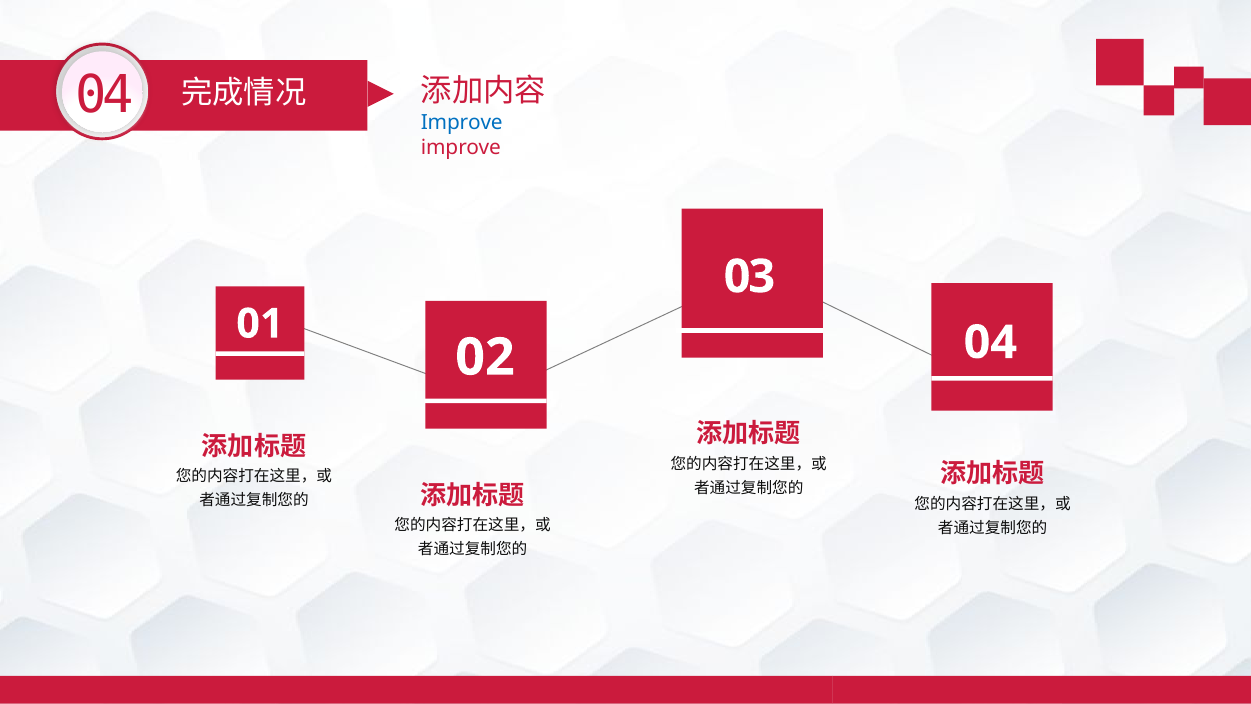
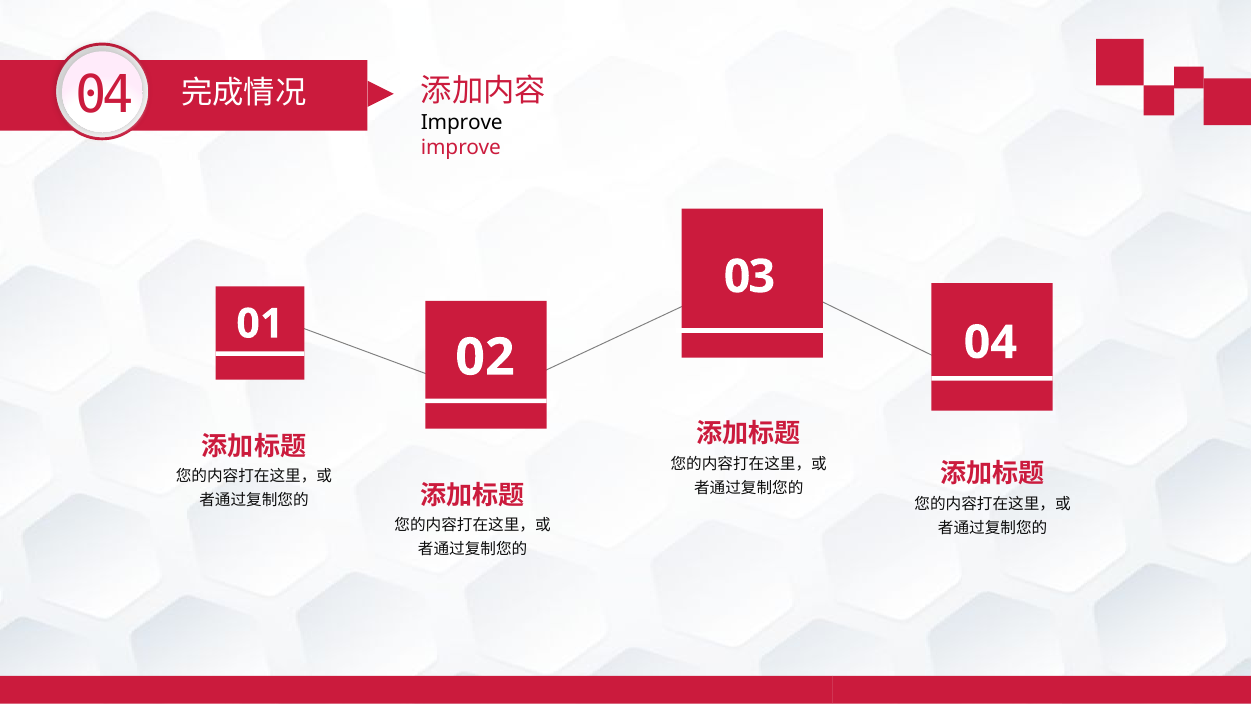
Improve at (462, 122) colour: blue -> black
